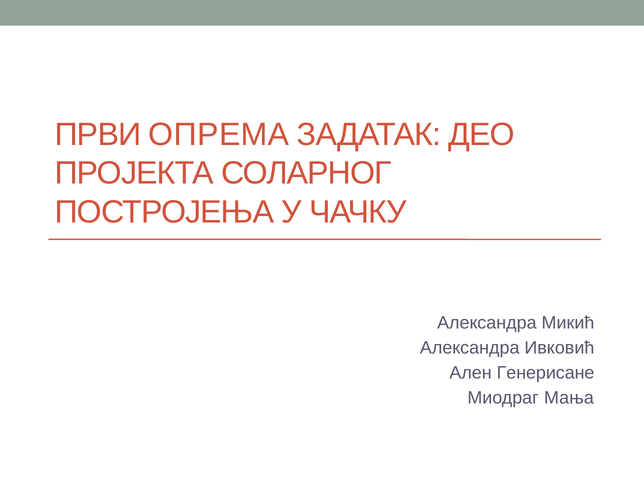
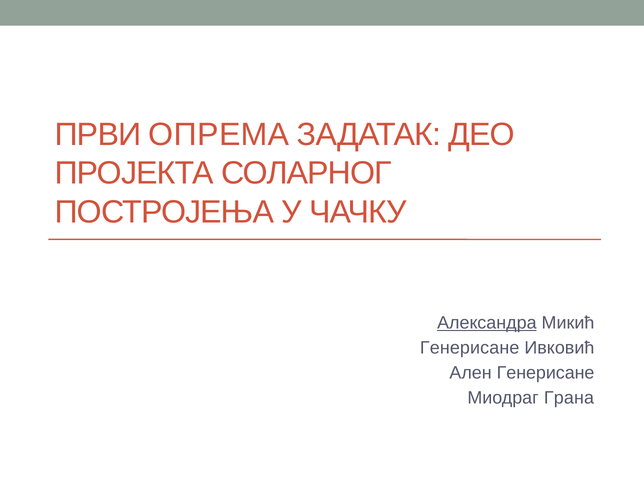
Александра at (487, 323) underline: none -> present
Александра at (470, 348): Александра -> Генерисане
Мања: Мања -> Грана
